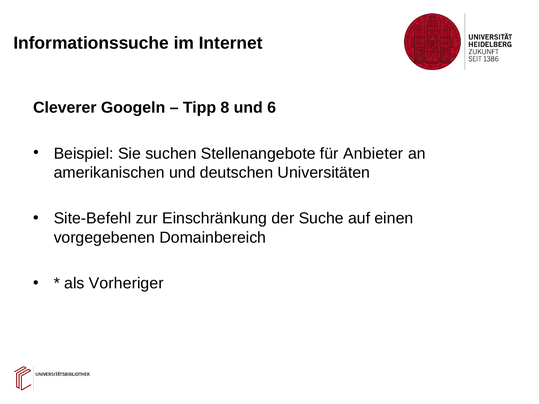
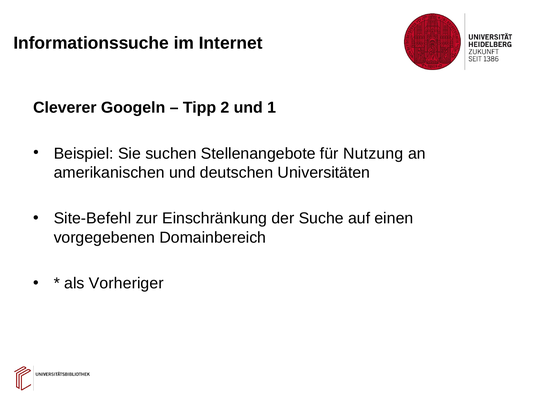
8: 8 -> 2
6: 6 -> 1
Anbieter: Anbieter -> Nutzung
